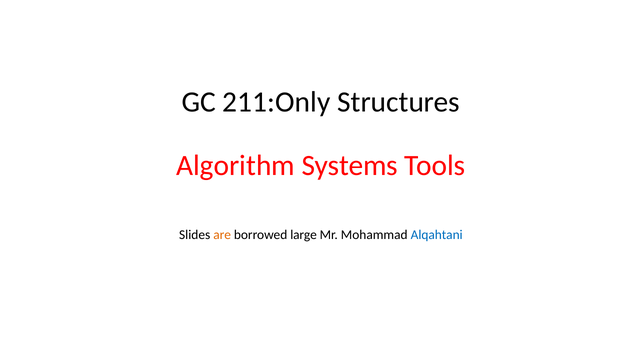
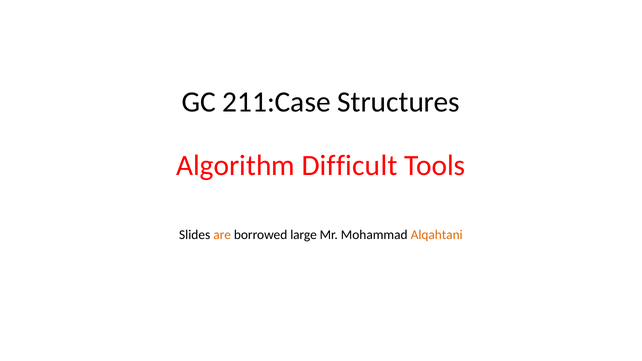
211:Only: 211:Only -> 211:Case
Systems: Systems -> Difficult
Alqahtani colour: blue -> orange
